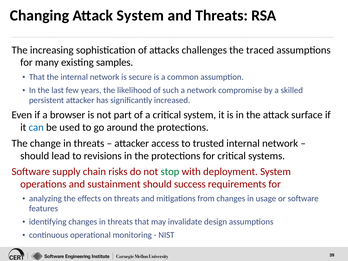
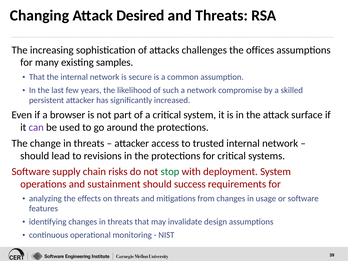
Attack System: System -> Desired
traced: traced -> offices
can colour: blue -> purple
